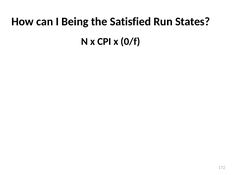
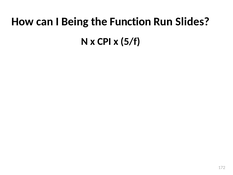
Satisfied: Satisfied -> Function
States: States -> Slides
0/f: 0/f -> 5/f
